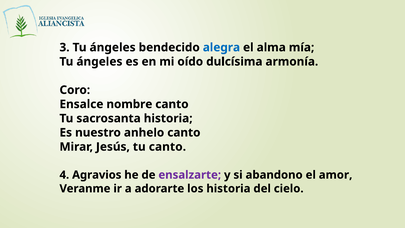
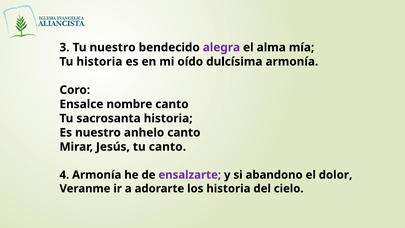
3 Tu ángeles: ángeles -> nuestro
alegra colour: blue -> purple
ángeles at (99, 62): ángeles -> historia
4 Agravios: Agravios -> Armonía
amor: amor -> dolor
